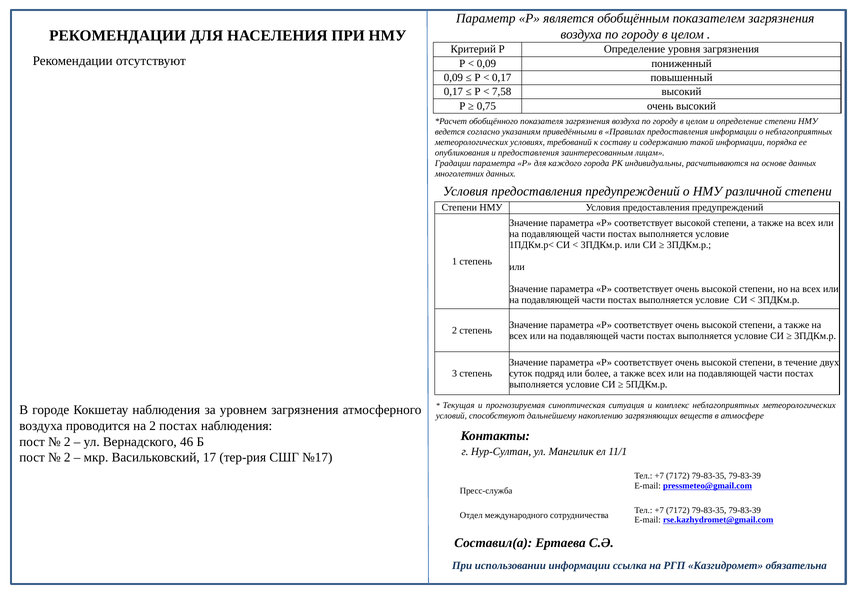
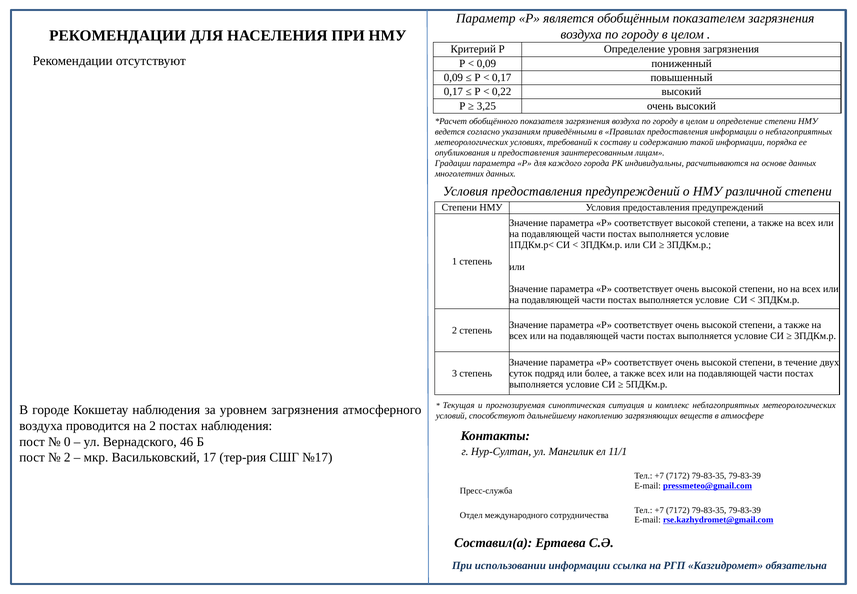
7,58: 7,58 -> 0,22
0,75: 0,75 -> 3,25
2 at (67, 441): 2 -> 0
